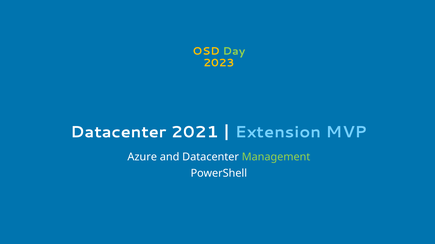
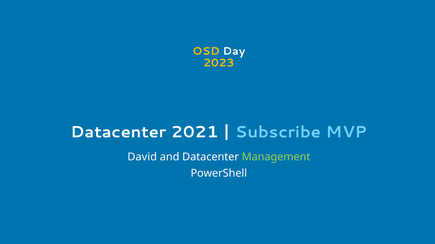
Day colour: light green -> white
Extension: Extension -> Subscribe
Azure: Azure -> David
